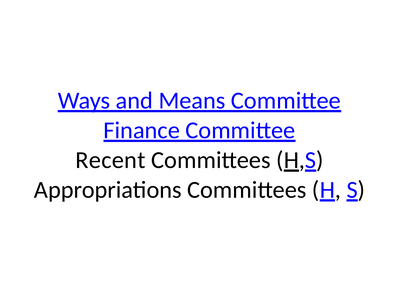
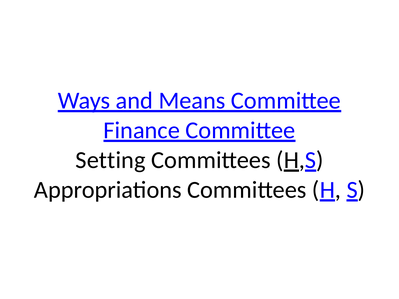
Recent: Recent -> Setting
